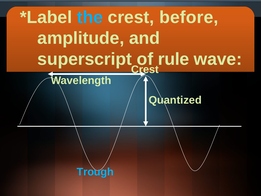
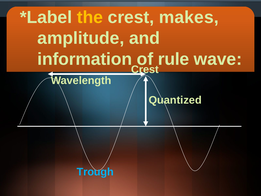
the colour: light blue -> yellow
before: before -> makes
superscript: superscript -> information
